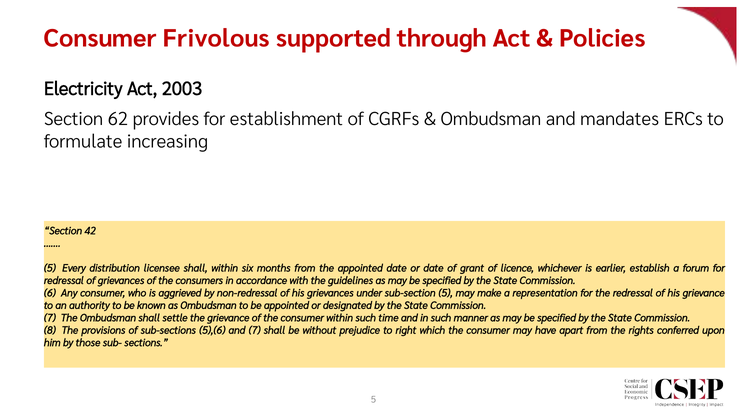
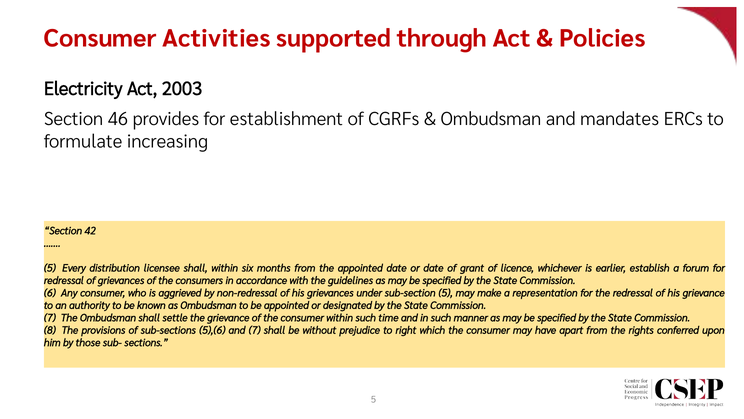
Frivolous: Frivolous -> Activities
62: 62 -> 46
